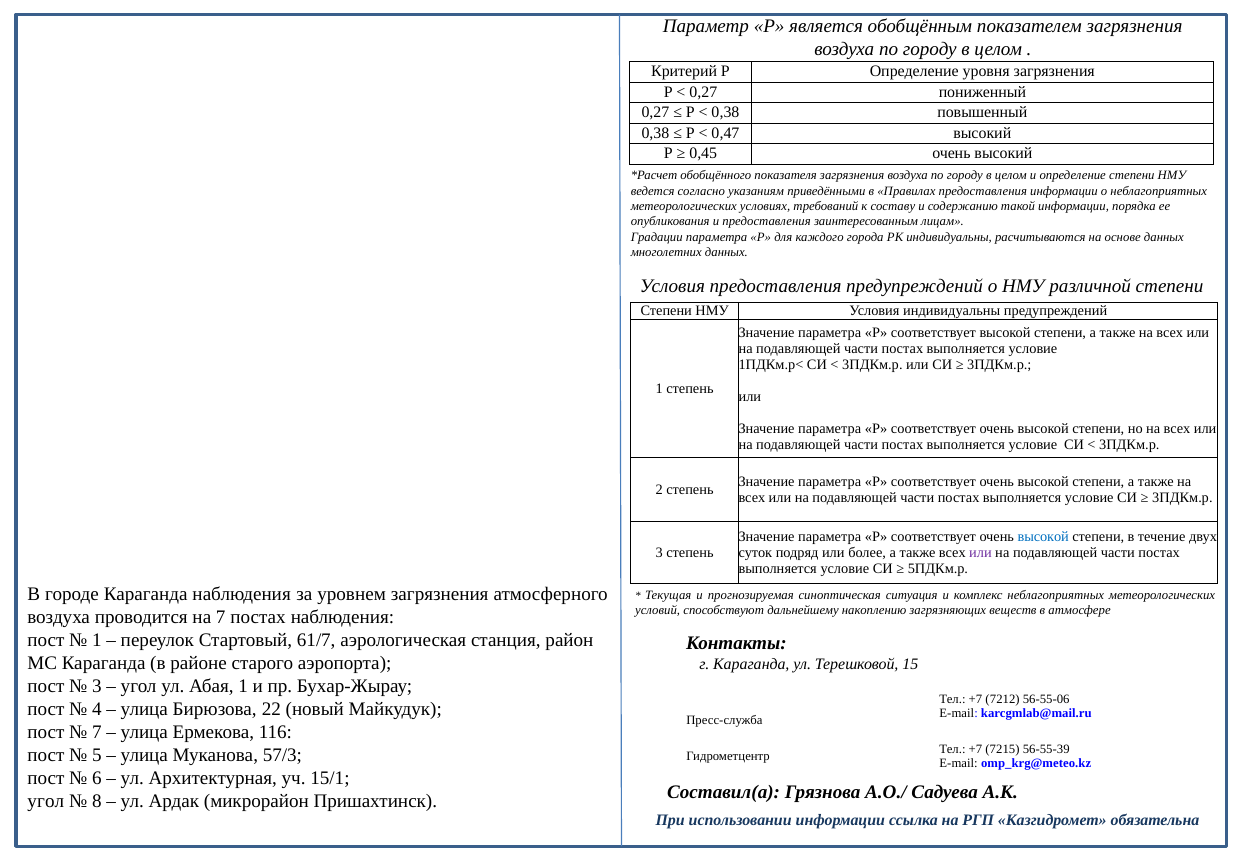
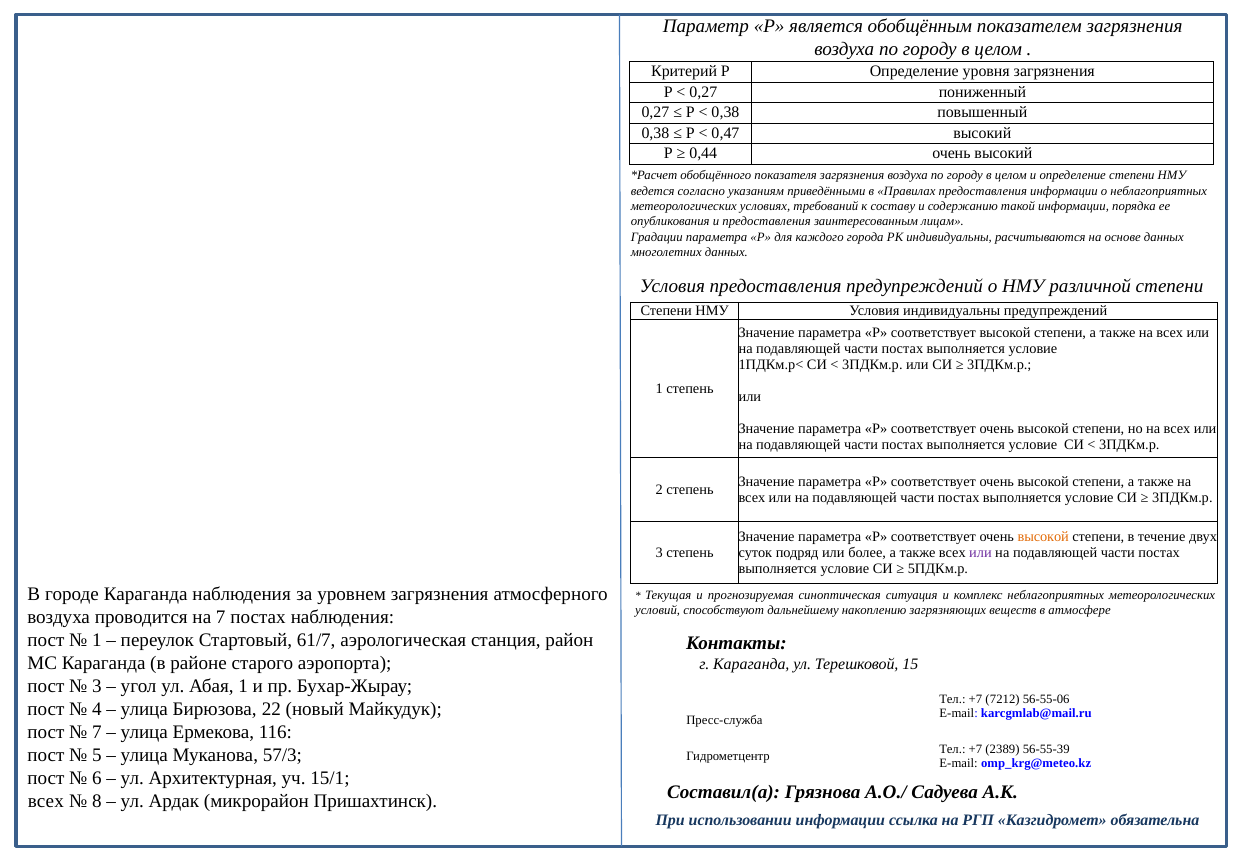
0,45: 0,45 -> 0,44
высокой at (1043, 536) colour: blue -> orange
7215: 7215 -> 2389
угол at (46, 801): угол -> всех
